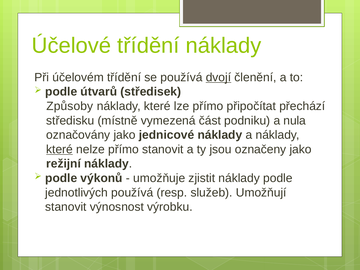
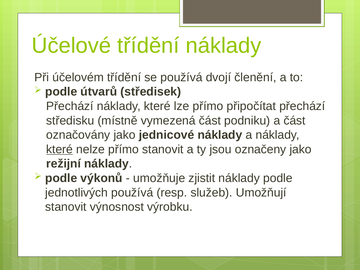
dvojí underline: present -> none
Způsoby at (70, 106): Způsoby -> Přechází
a nula: nula -> část
